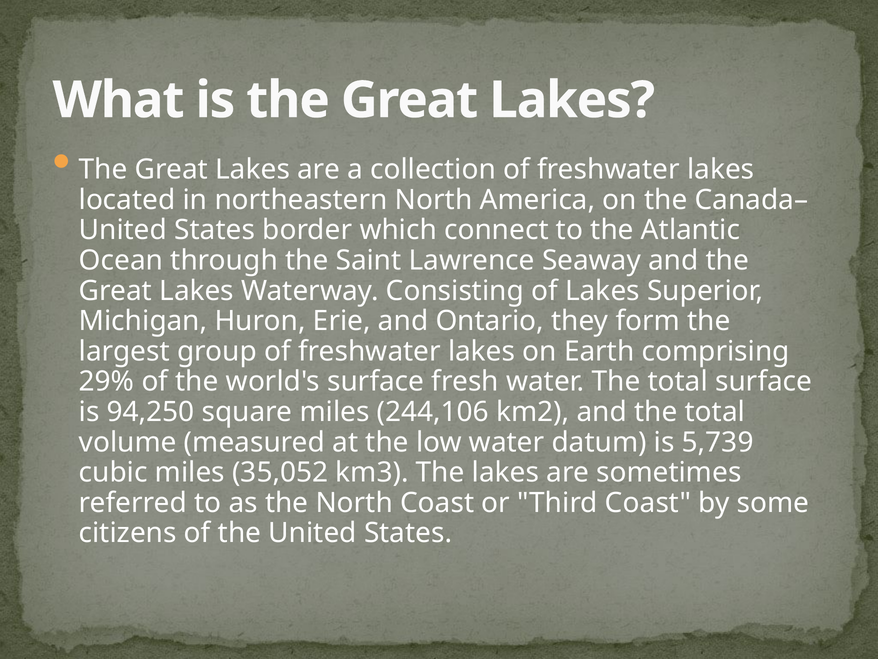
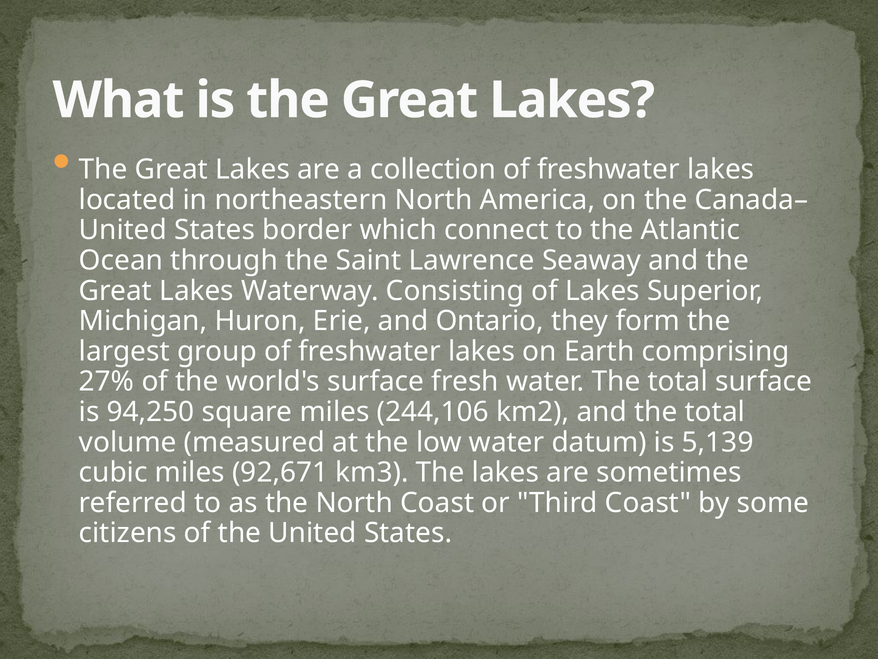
29%: 29% -> 27%
5,739: 5,739 -> 5,139
35,052: 35,052 -> 92,671
